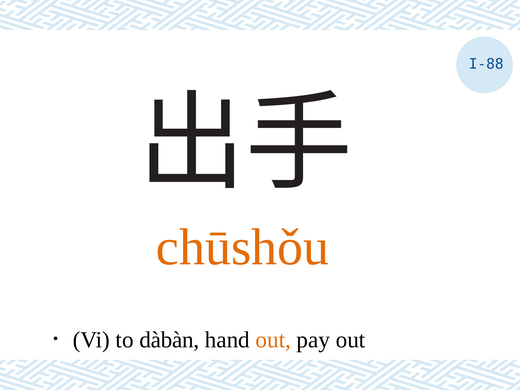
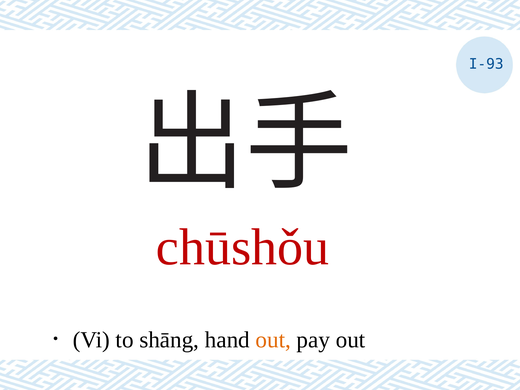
I-88: I-88 -> I-93
chūshǒu colour: orange -> red
dàbàn: dàbàn -> shāng
